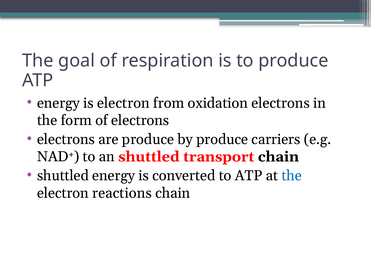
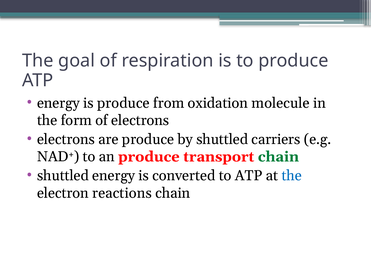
is electron: electron -> produce
oxidation electrons: electrons -> molecule
by produce: produce -> shuttled
an shuttled: shuttled -> produce
chain at (278, 156) colour: black -> green
